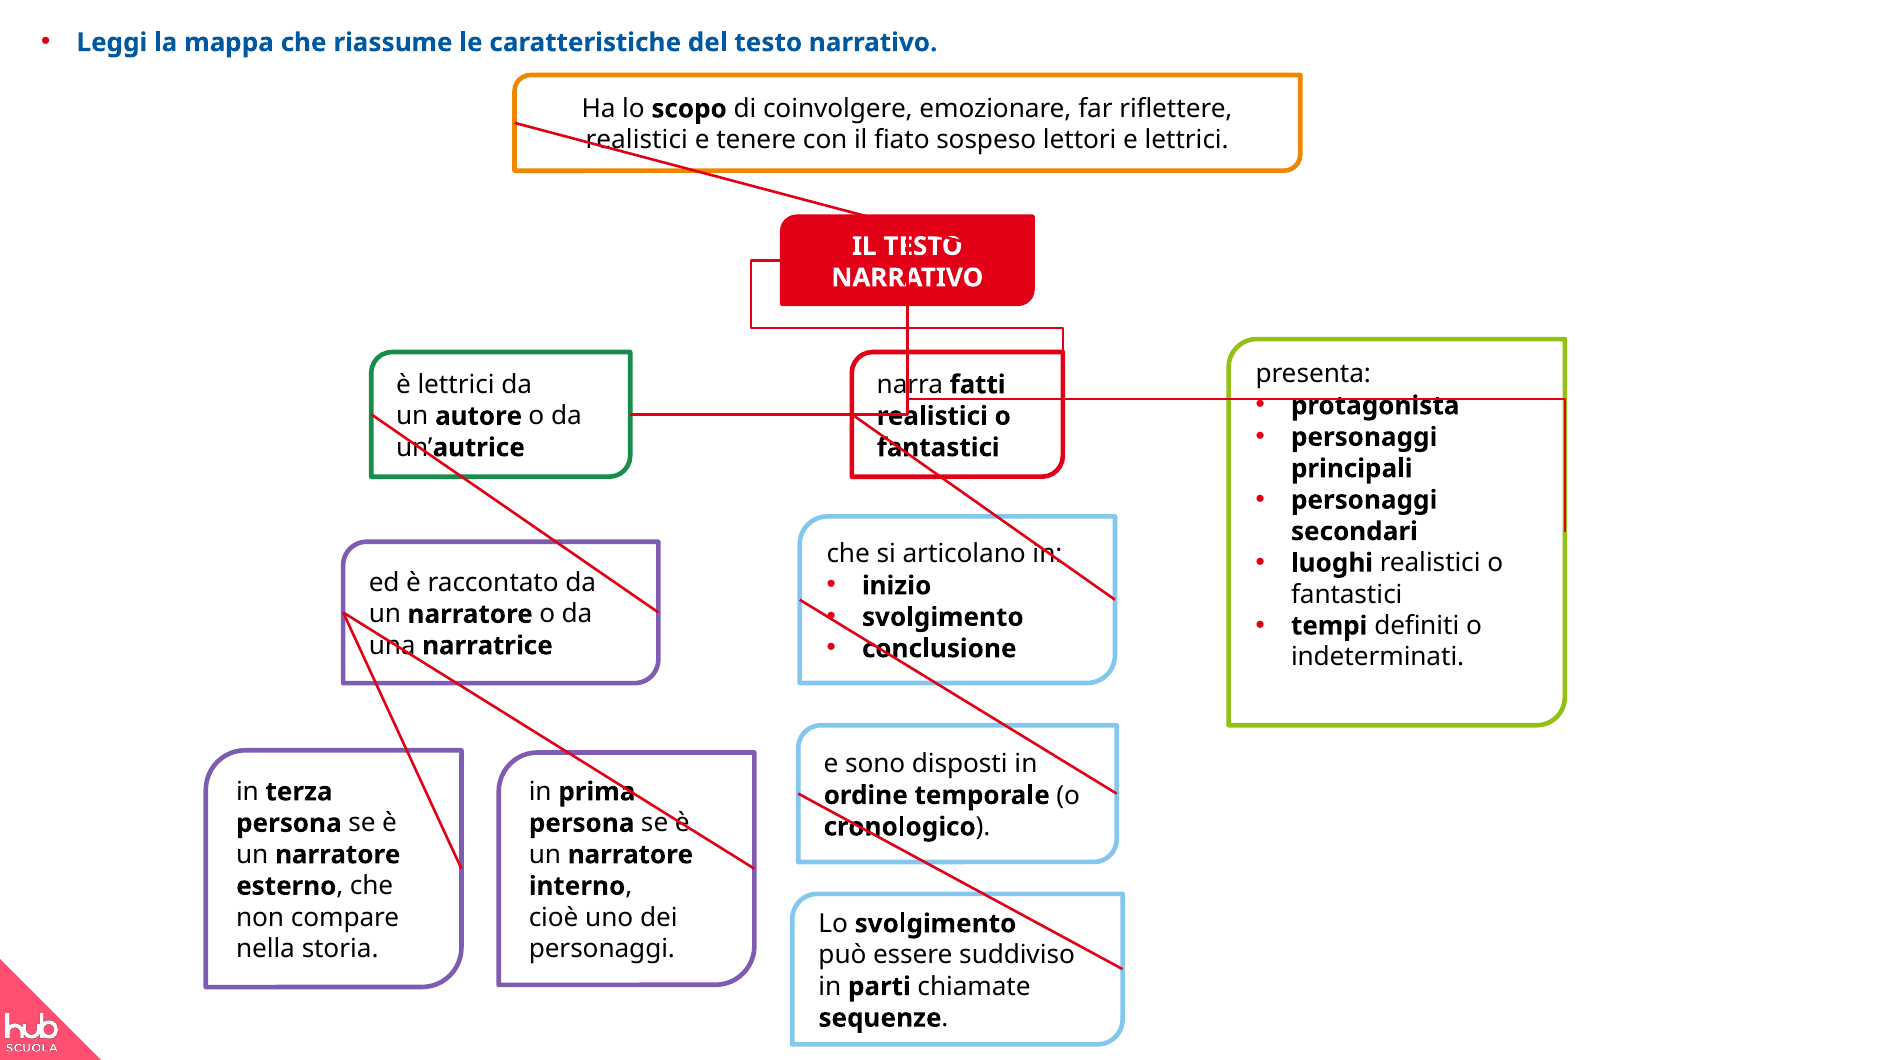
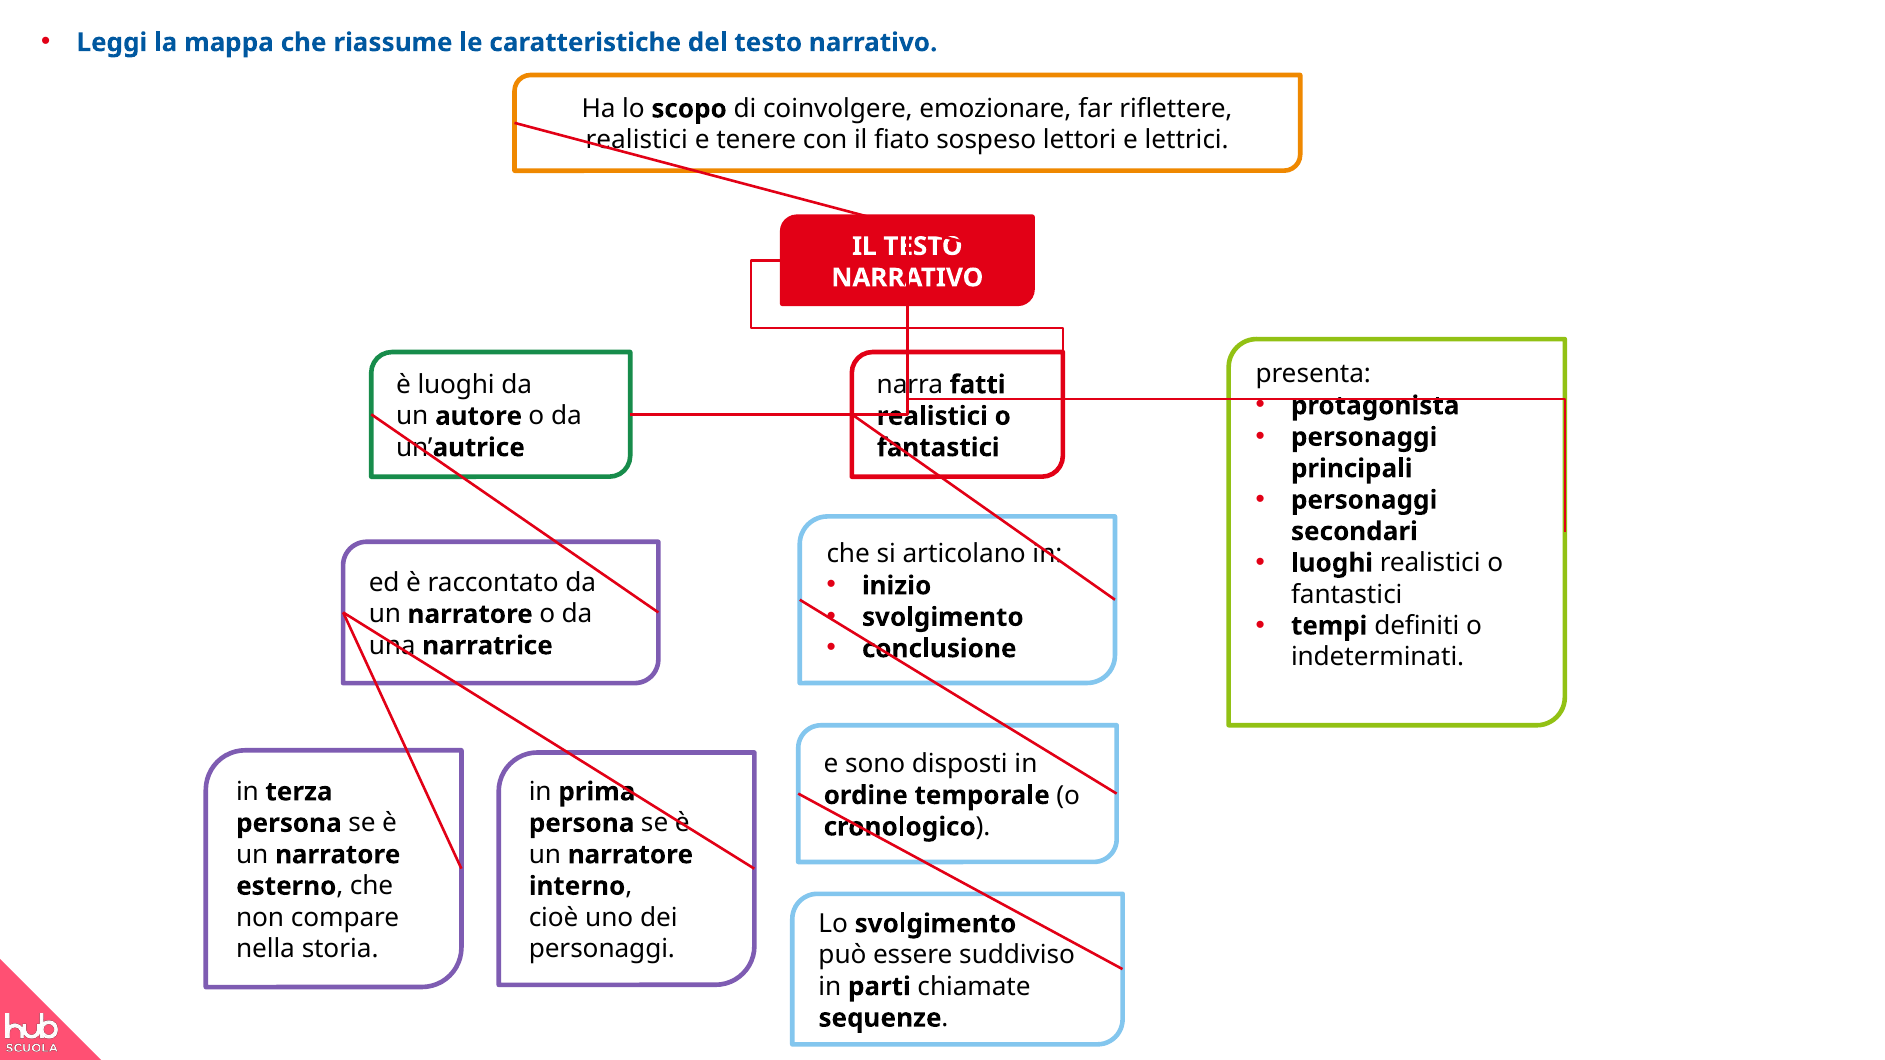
è lettrici: lettrici -> luoghi
